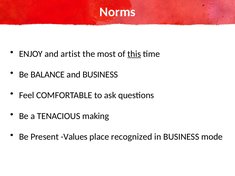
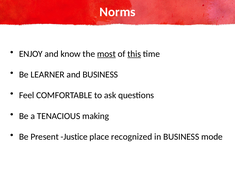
artist: artist -> know
most underline: none -> present
BALANCE: BALANCE -> LEARNER
Values: Values -> Justice
